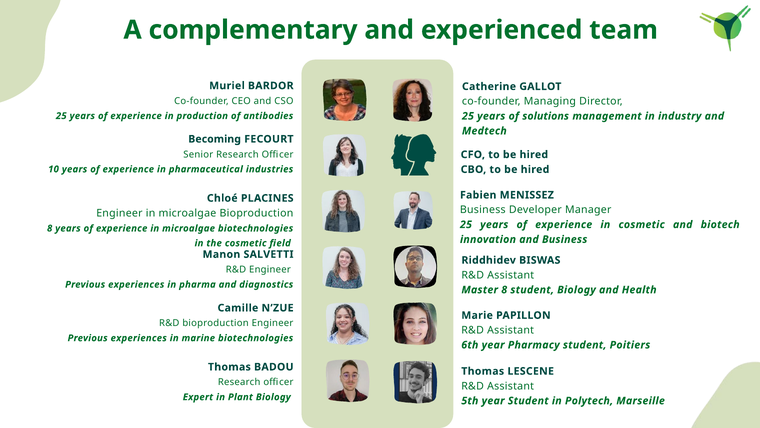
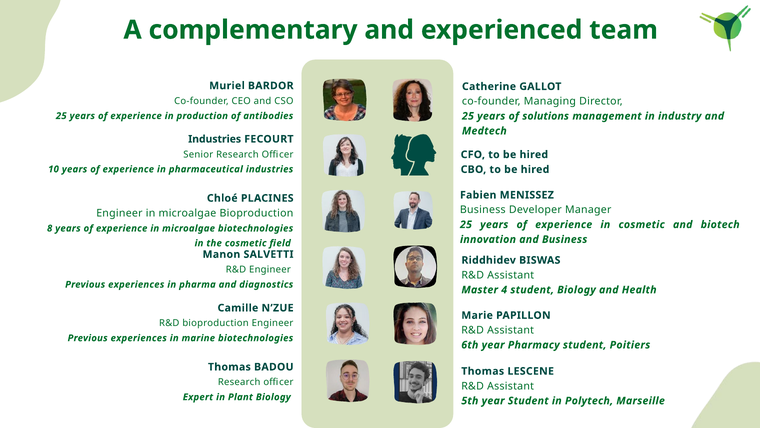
Becoming at (215, 139): Becoming -> Industries
Master 8: 8 -> 4
